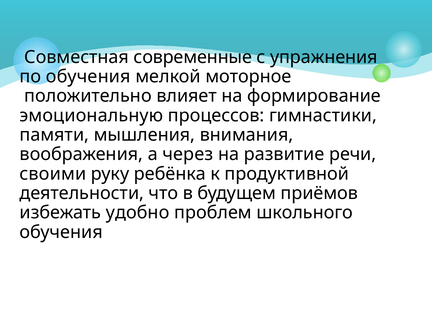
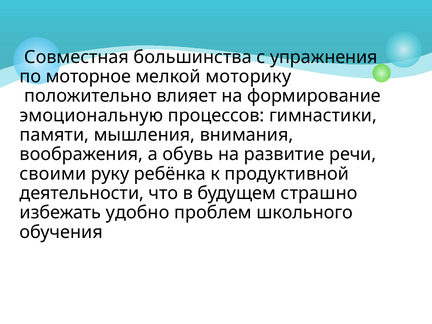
современные: современные -> большинства
по обучения: обучения -> моторное
моторное: моторное -> моторику
через: через -> обувь
приёмов: приёмов -> страшно
